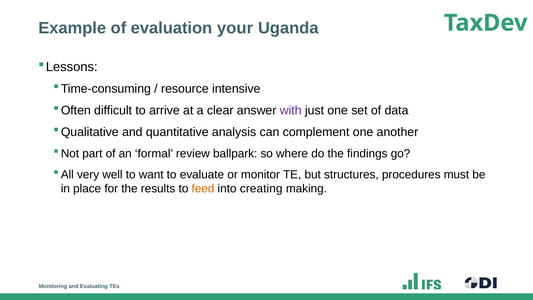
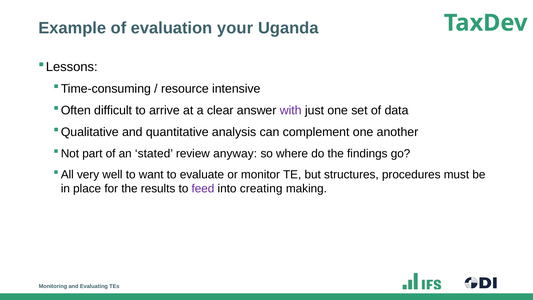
formal: formal -> stated
ballpark: ballpark -> anyway
feed colour: orange -> purple
